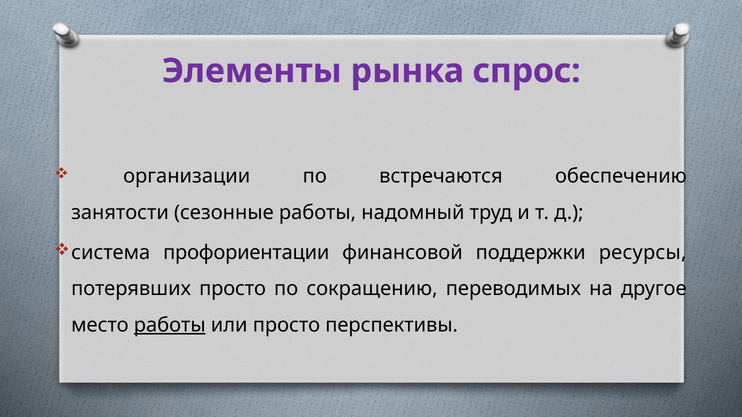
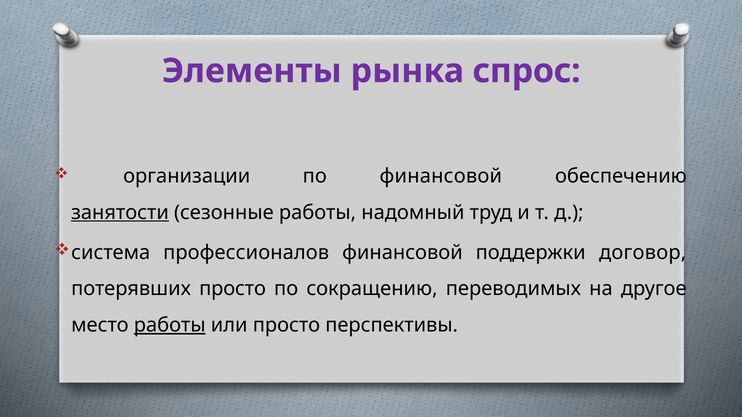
по встречаются: встречаются -> финансовой
занятости underline: none -> present
профориентации: профориентации -> профессионалов
ресурсы: ресурсы -> договор
